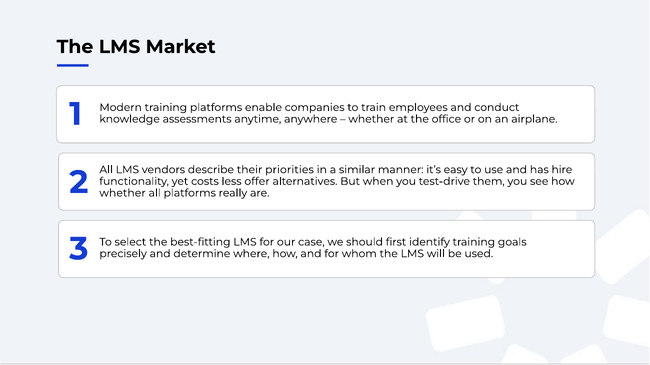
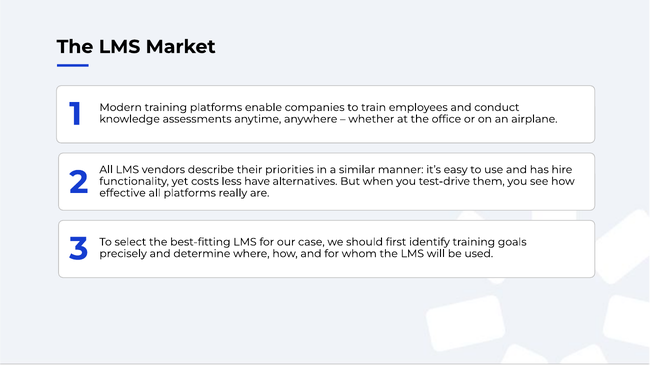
offer: offer -> have
whether at (123, 193): whether -> effective
